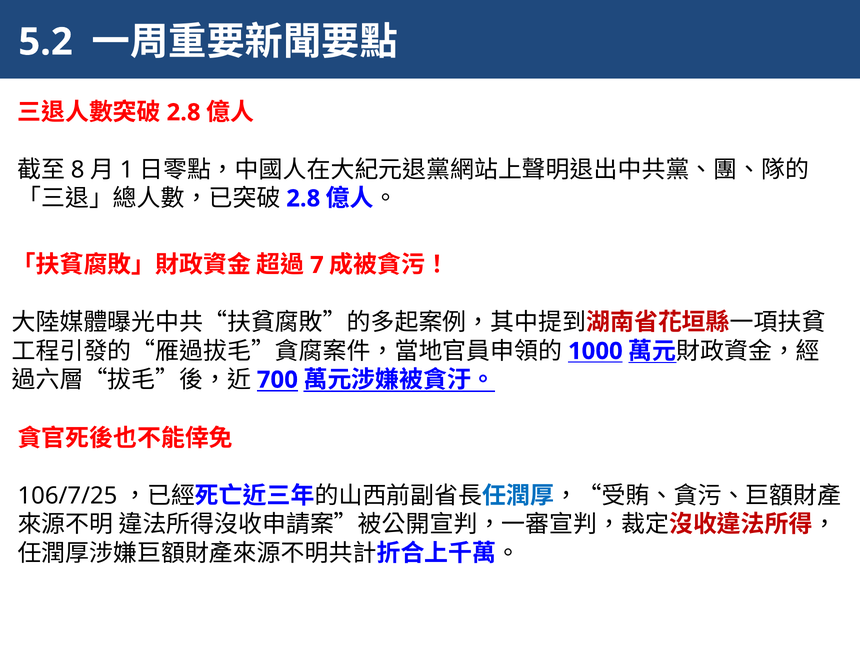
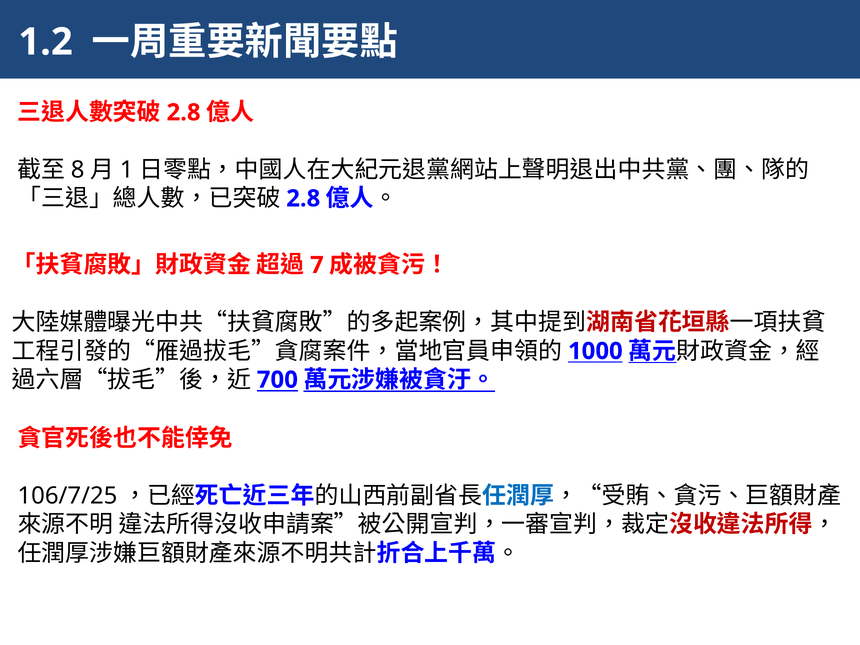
5.2: 5.2 -> 1.2
